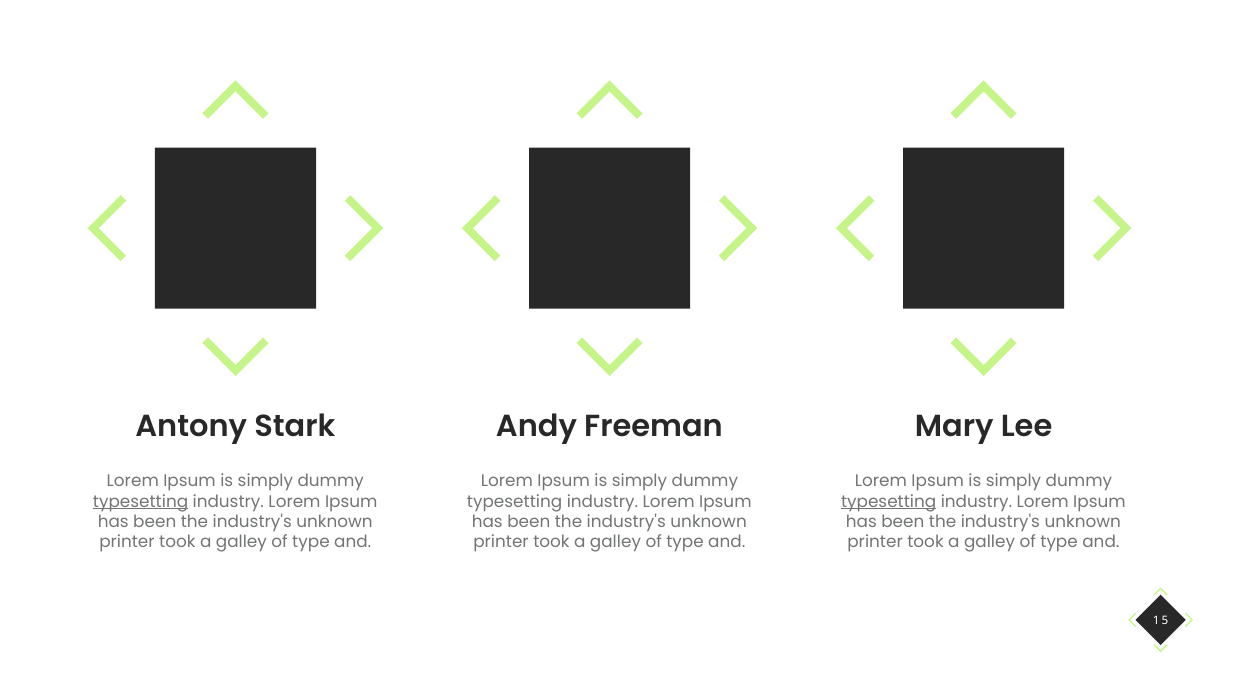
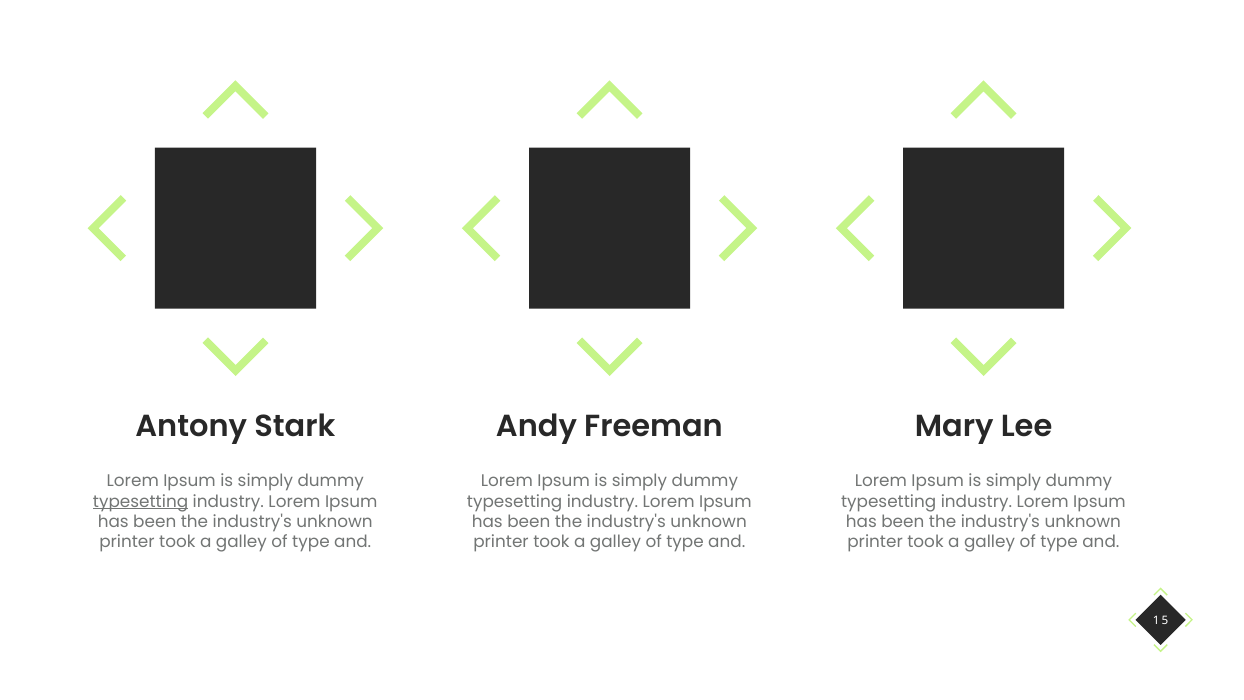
typesetting at (889, 501) underline: present -> none
